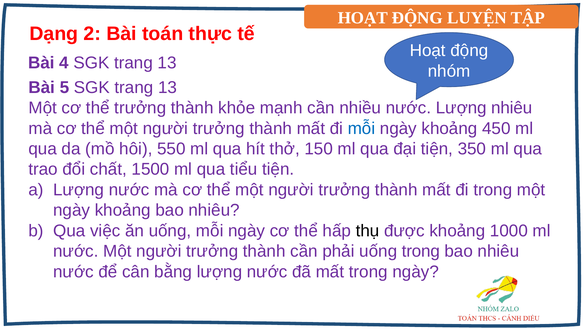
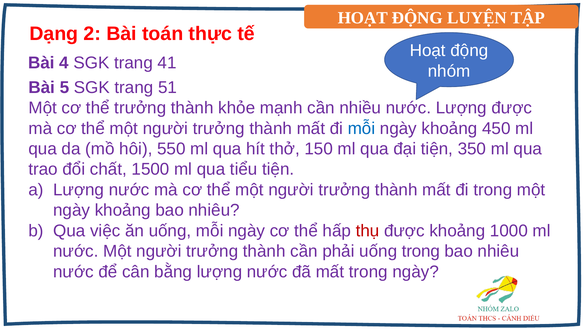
4 SGK trang 13: 13 -> 41
5 SGK trang 13: 13 -> 51
Lượng nhiêu: nhiêu -> được
thụ colour: black -> red
